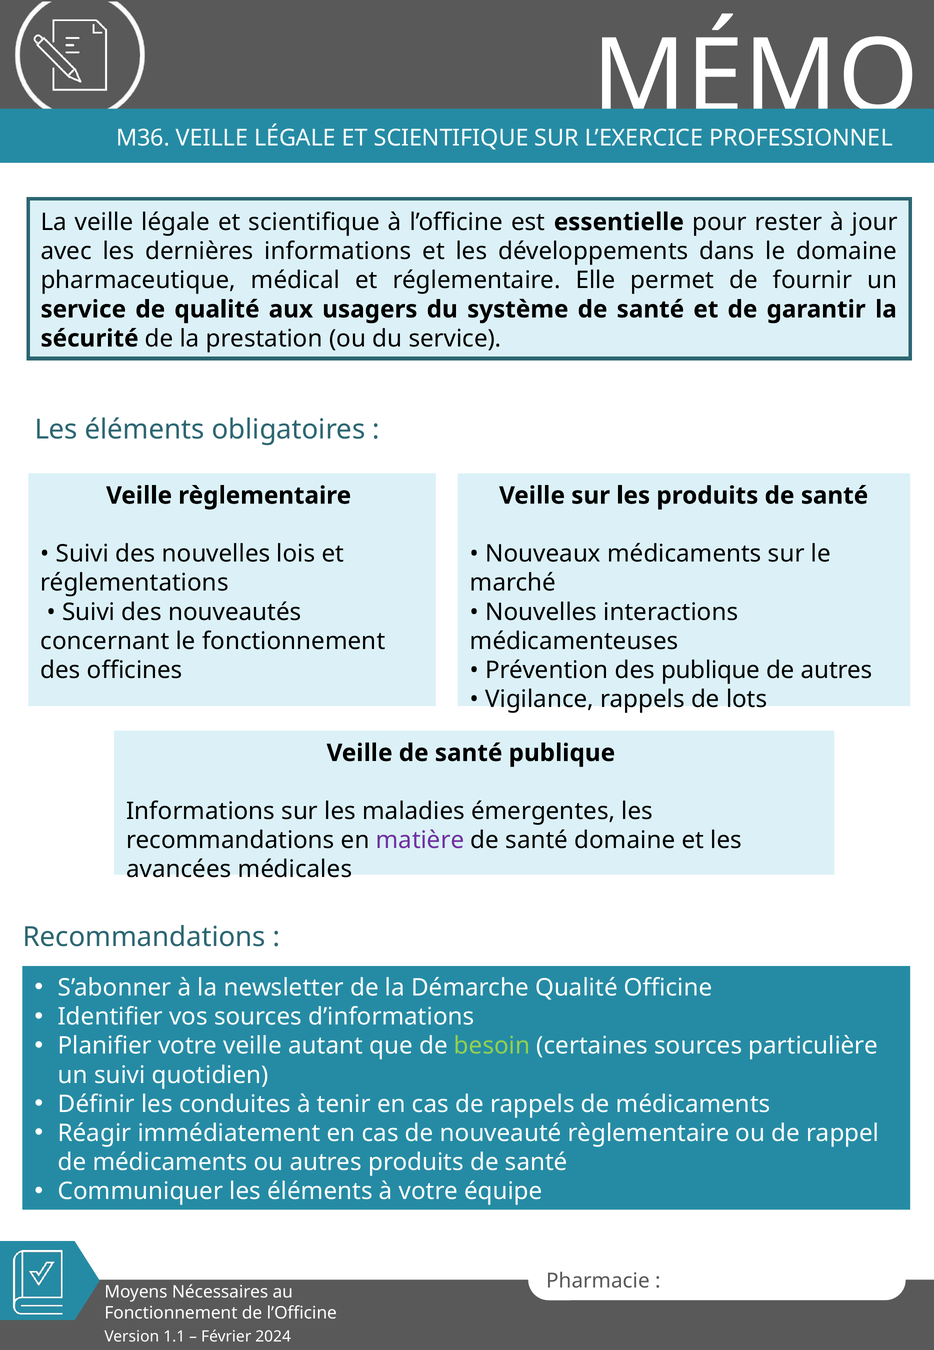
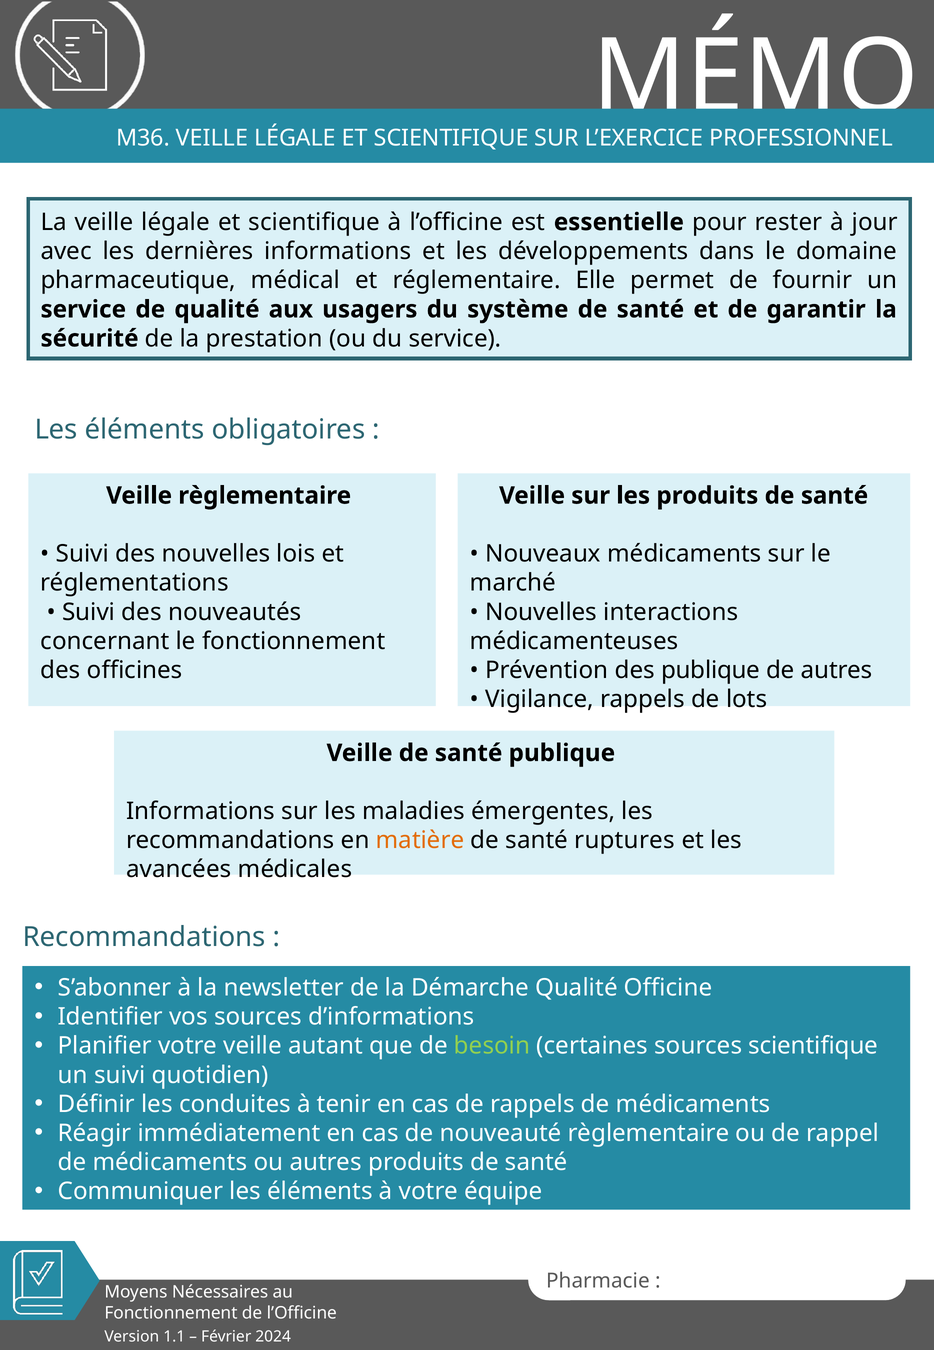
matière colour: purple -> orange
santé domaine: domaine -> ruptures
sources particulière: particulière -> scientifique
